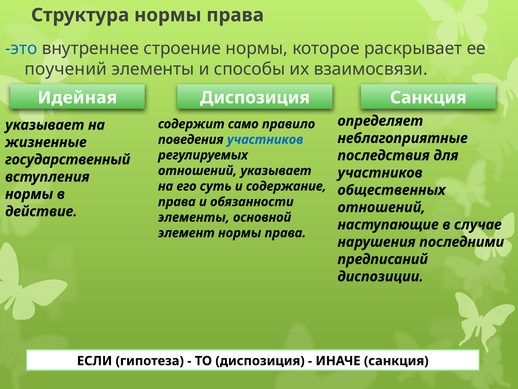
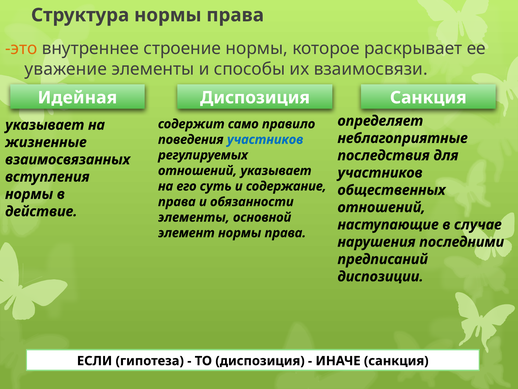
это colour: blue -> orange
поучений: поучений -> уважение
государственный: государственный -> взаимосвязанных
